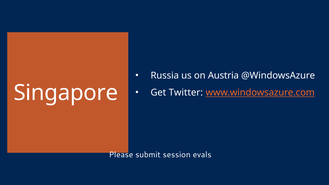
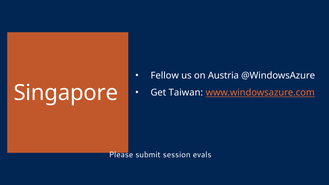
Russia: Russia -> Fellow
Twitter: Twitter -> Taiwan
